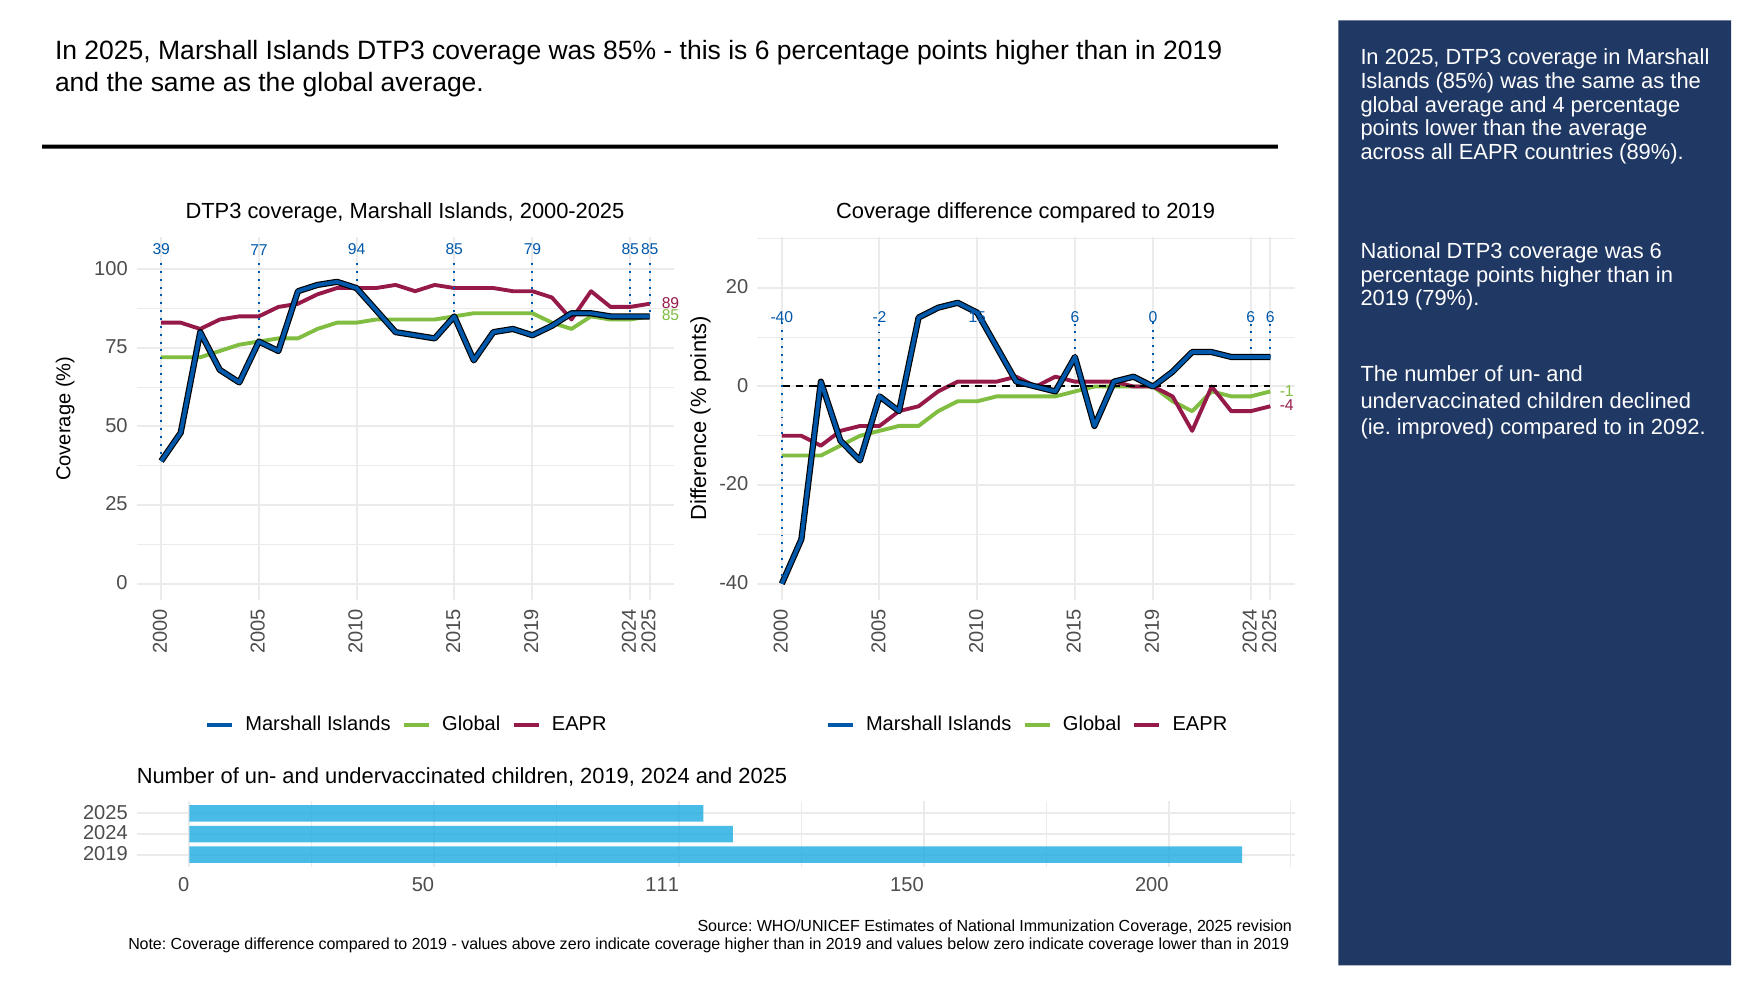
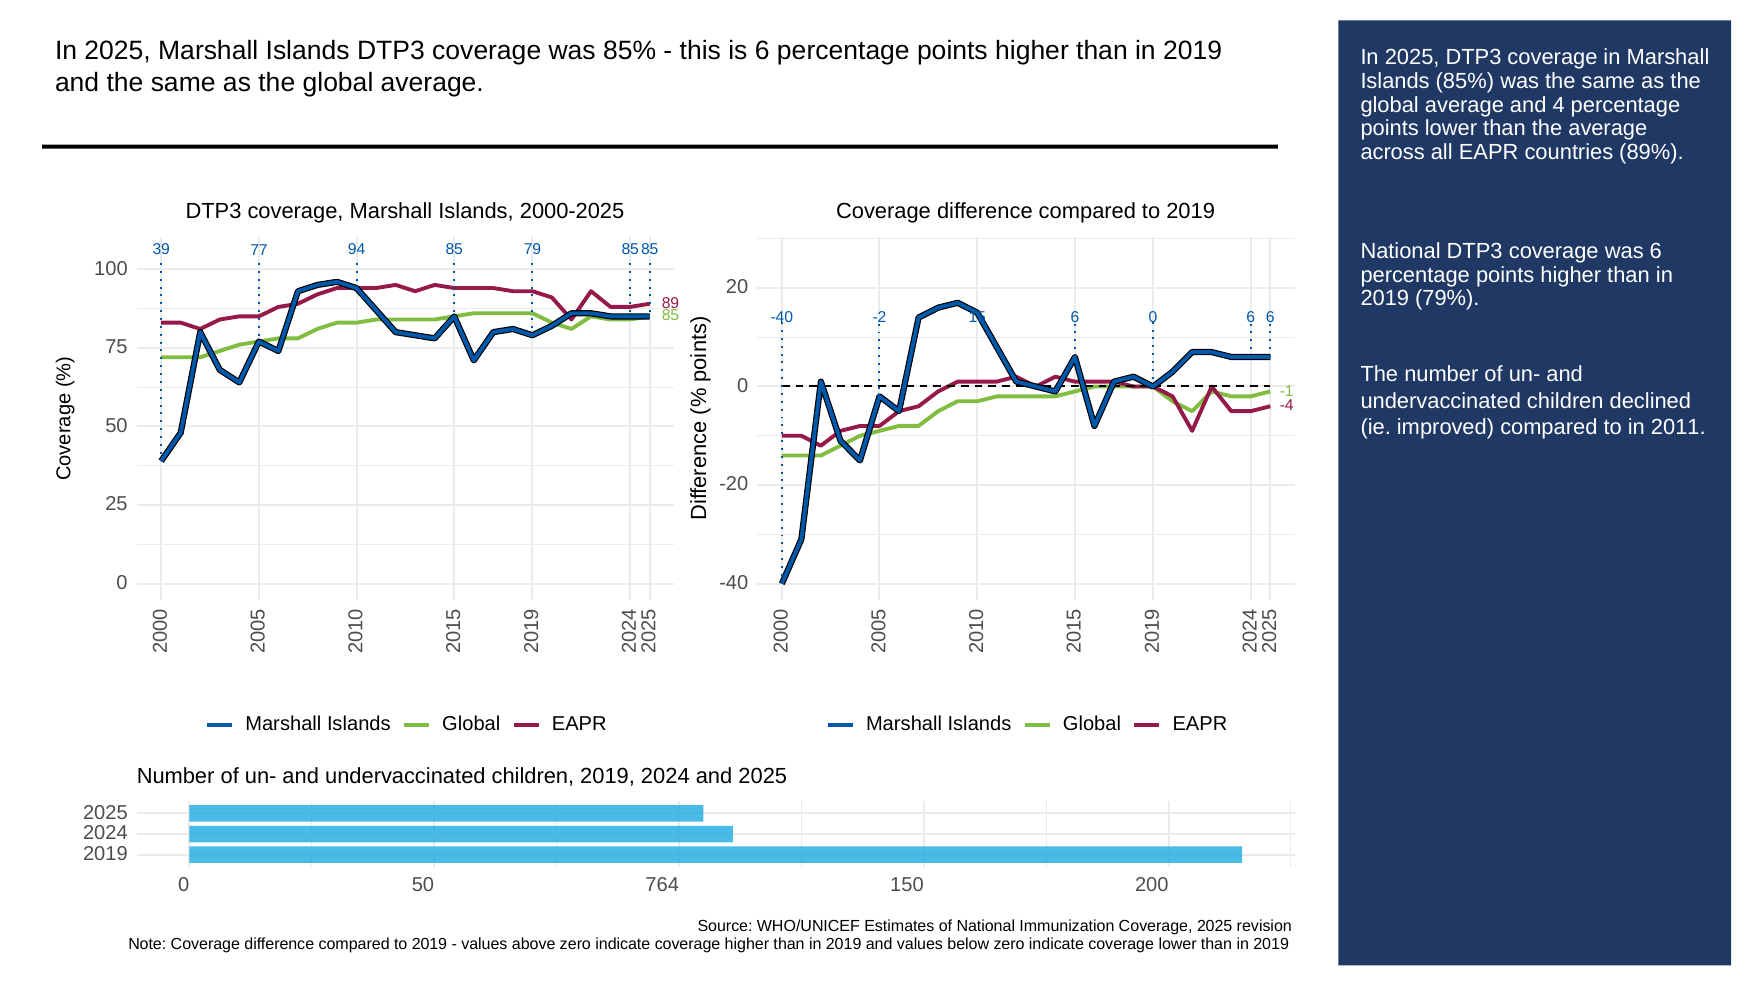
2092: 2092 -> 2011
111: 111 -> 764
